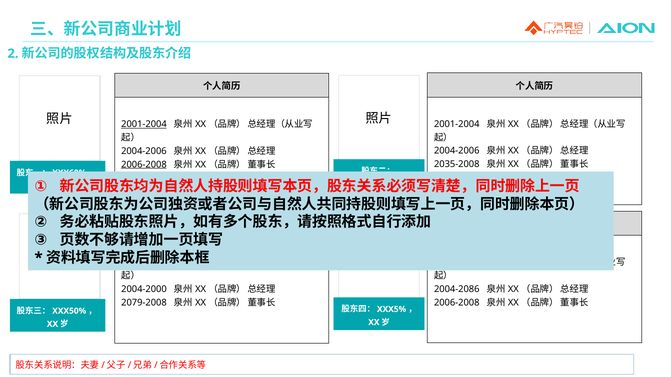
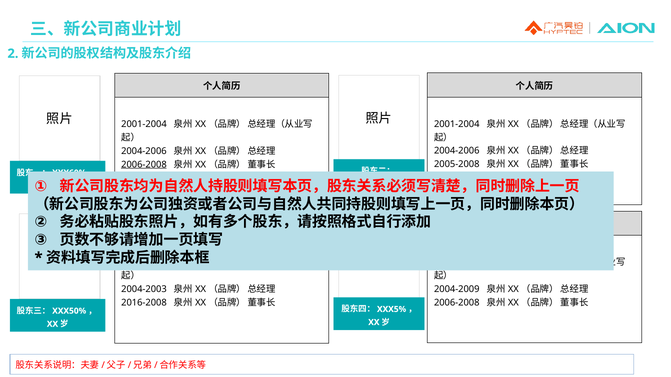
2001-2004 at (144, 124) underline: present -> none
2035-2008: 2035-2008 -> 2005-2008
2004-2086: 2004-2086 -> 2004-2009
2004-2000: 2004-2000 -> 2004-2003
2079-2008: 2079-2008 -> 2016-2008
